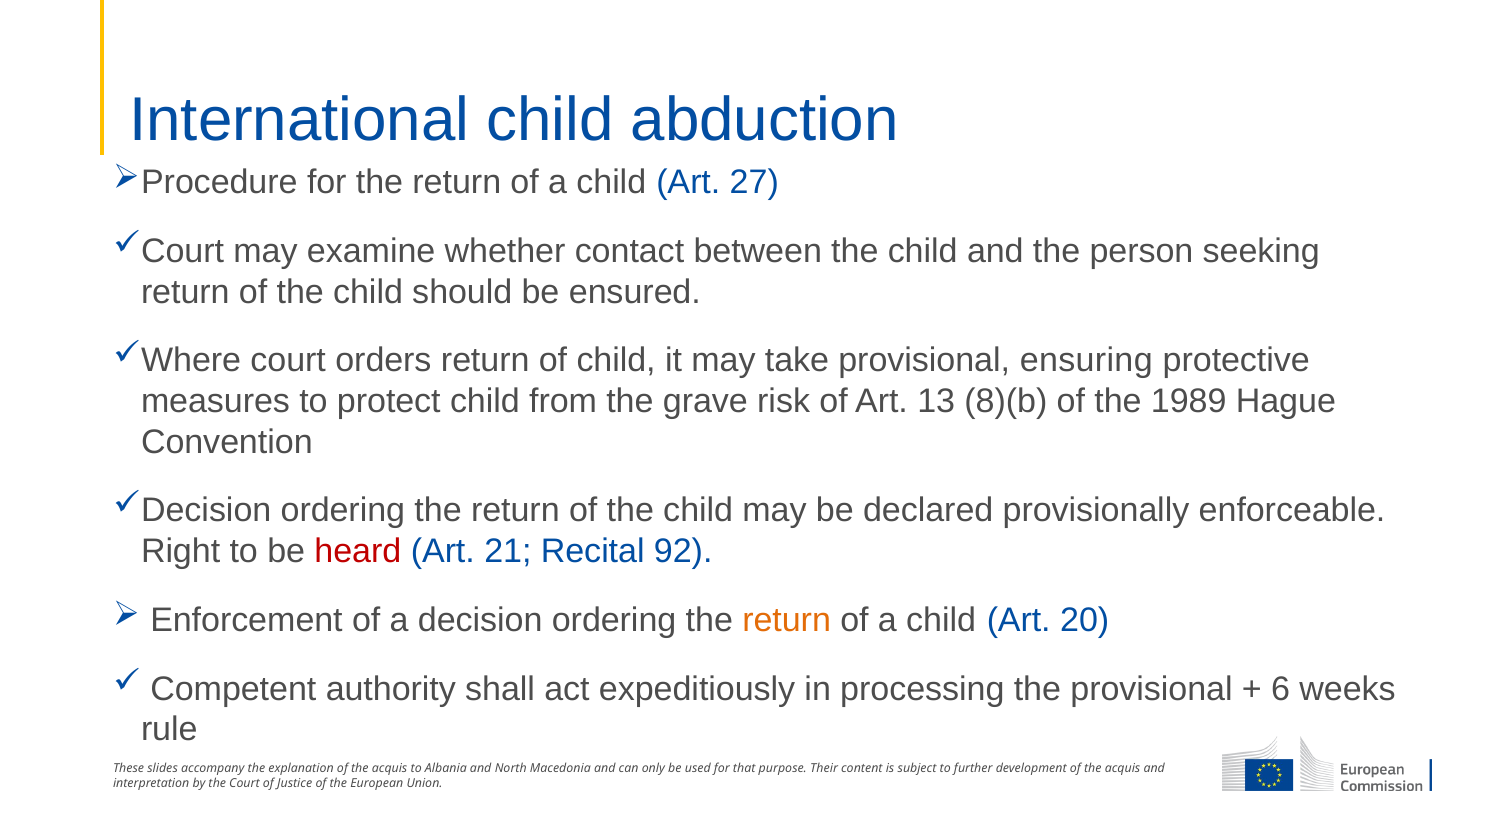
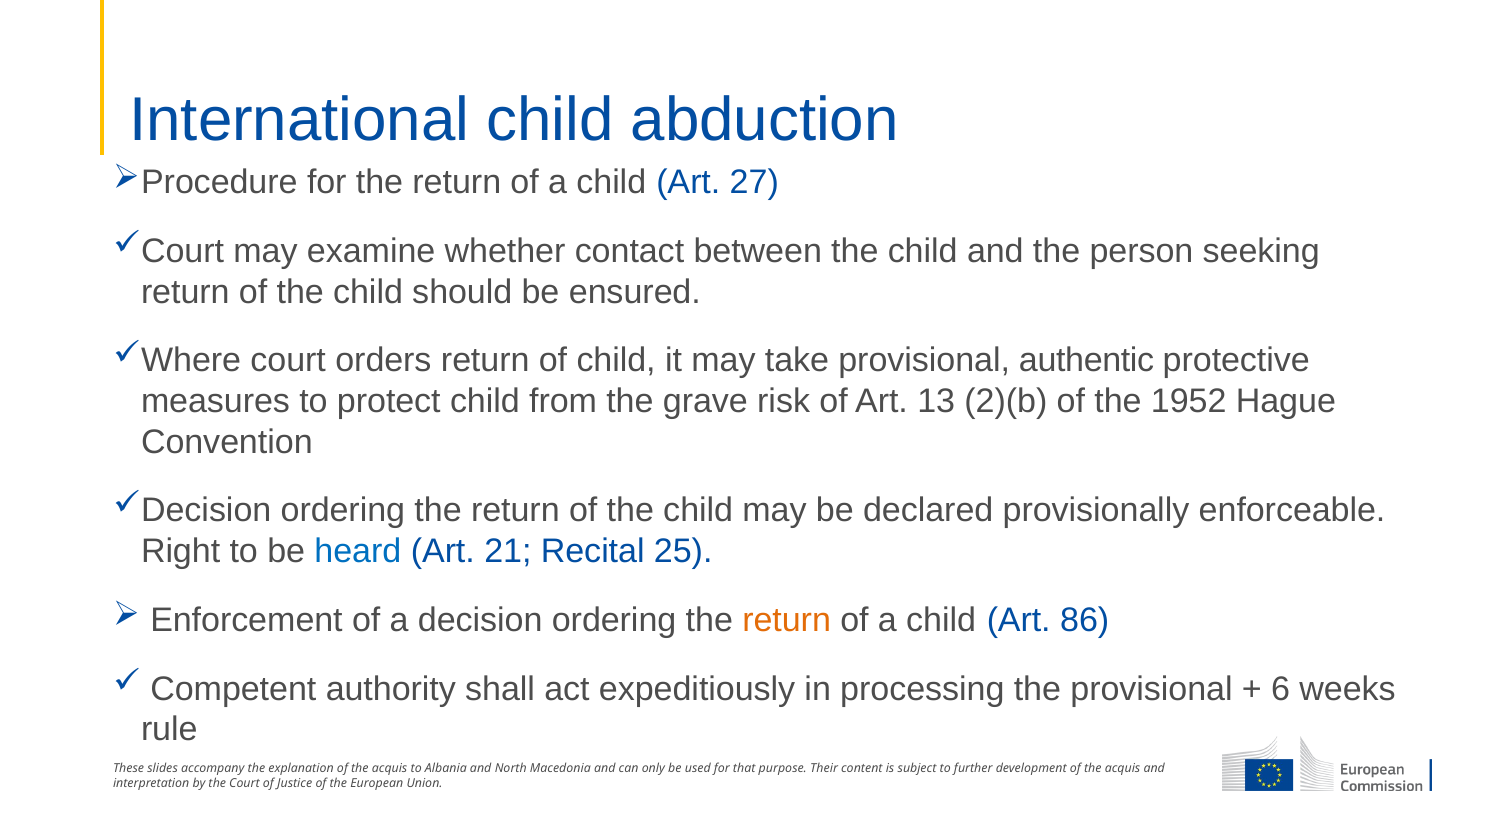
ensuring: ensuring -> authentic
8)(b: 8)(b -> 2)(b
1989: 1989 -> 1952
heard colour: red -> blue
92: 92 -> 25
20: 20 -> 86
